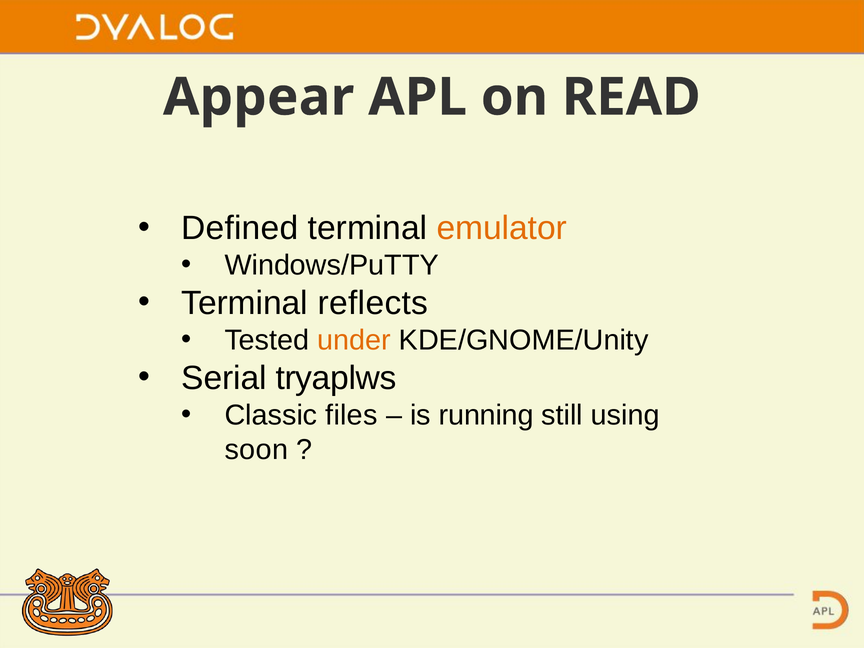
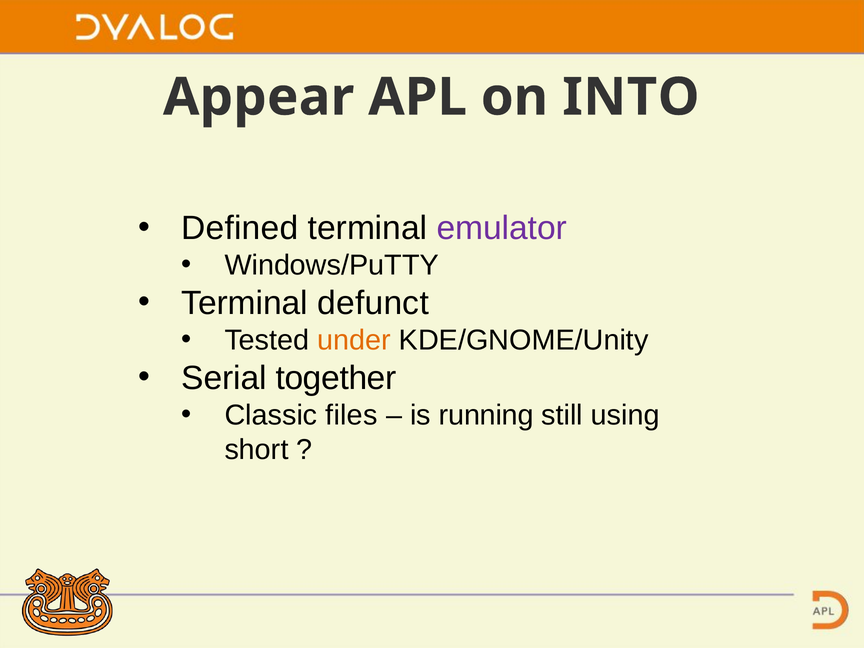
READ: READ -> INTO
emulator colour: orange -> purple
reflects: reflects -> defunct
tryaplws: tryaplws -> together
soon: soon -> short
